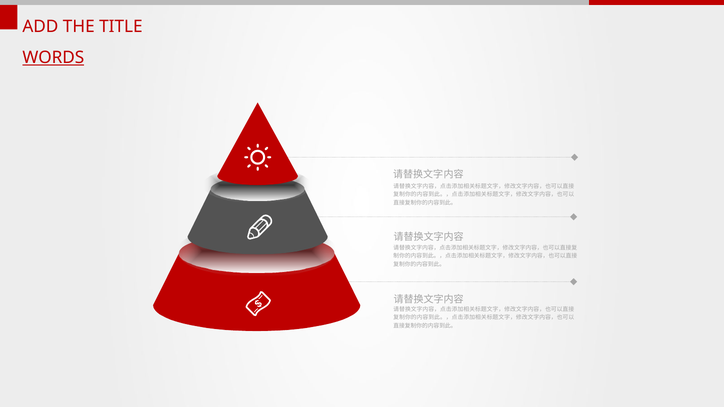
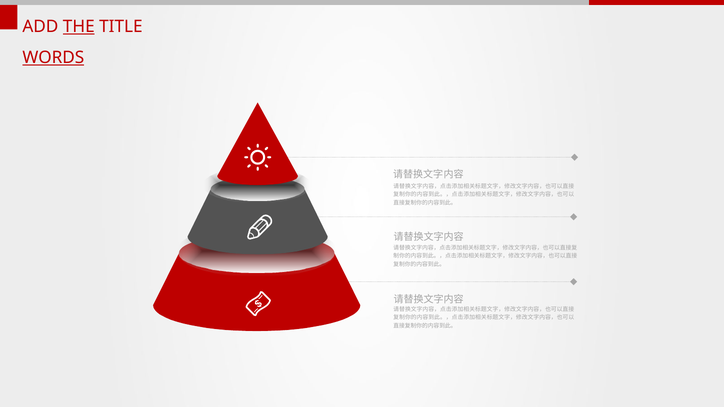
THE underline: none -> present
